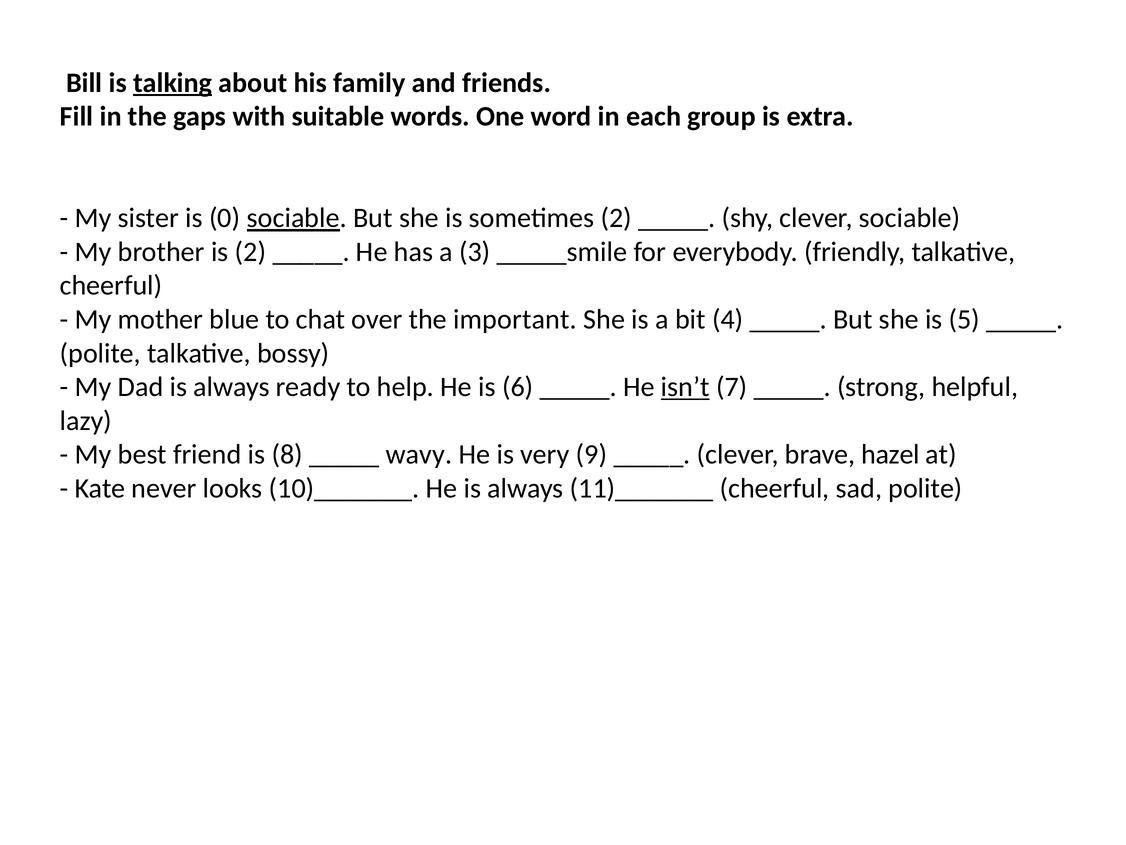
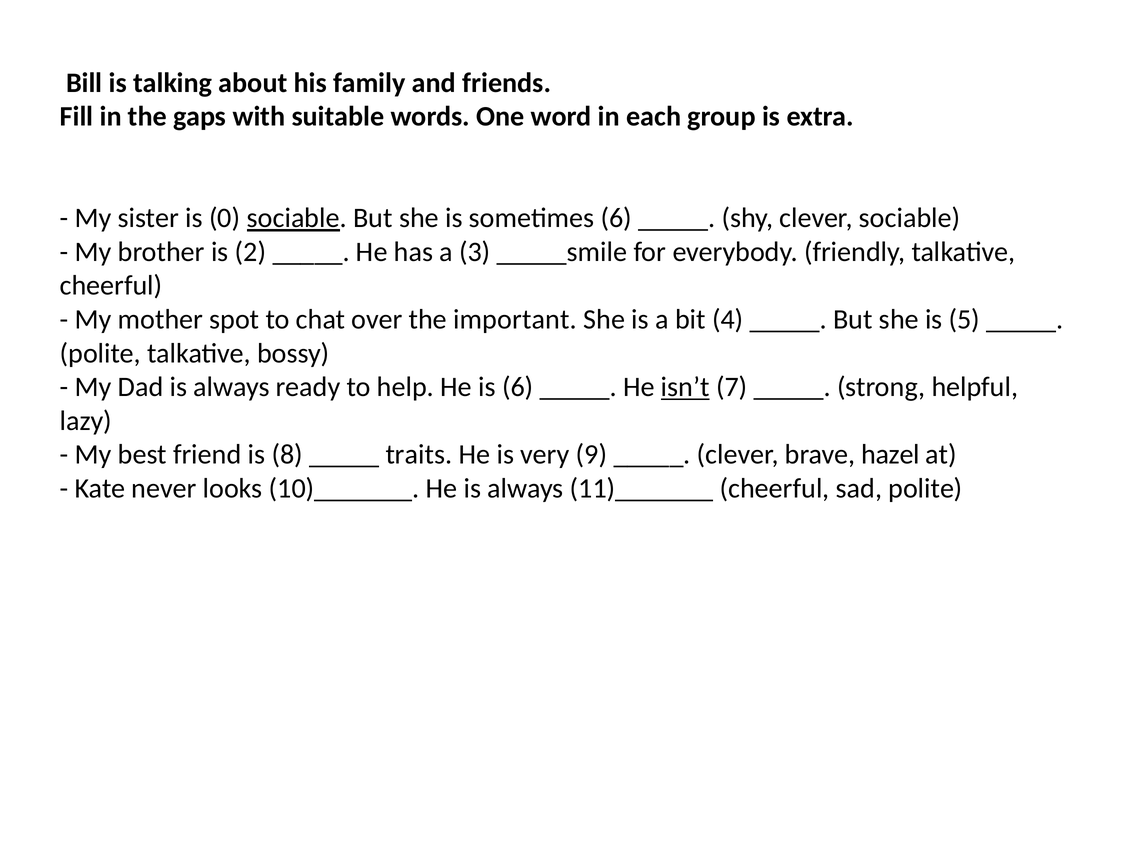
talking underline: present -> none
sometimes 2: 2 -> 6
blue: blue -> spot
wavy: wavy -> traits
